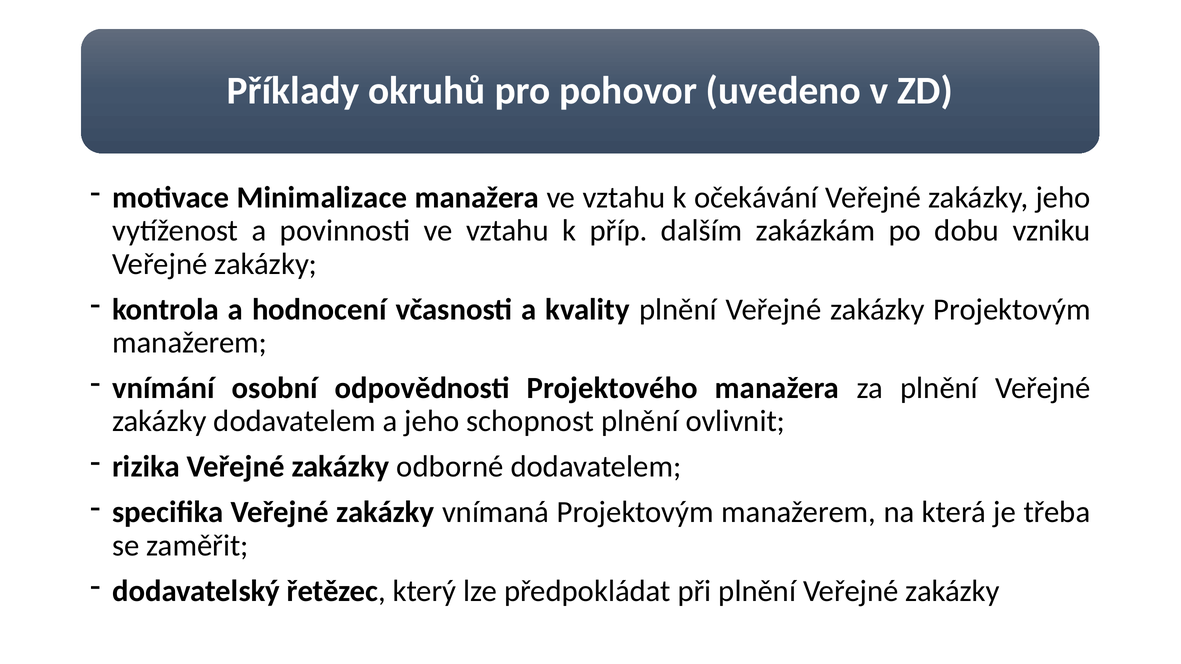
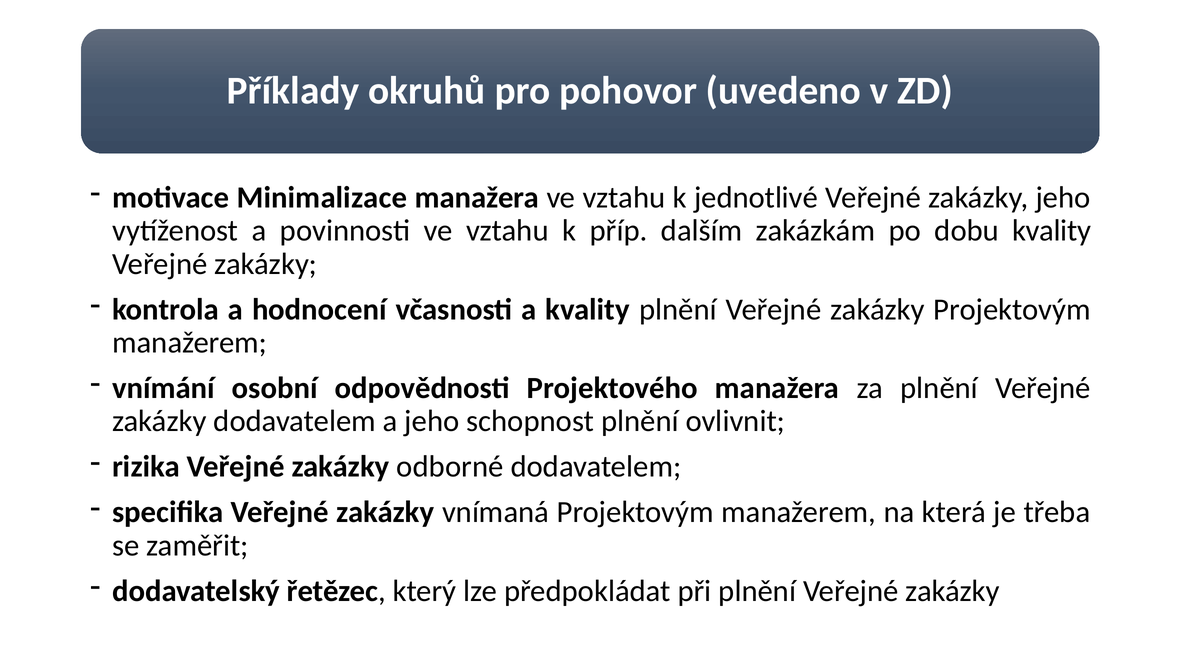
očekávání: očekávání -> jednotlivé
dobu vzniku: vzniku -> kvality
